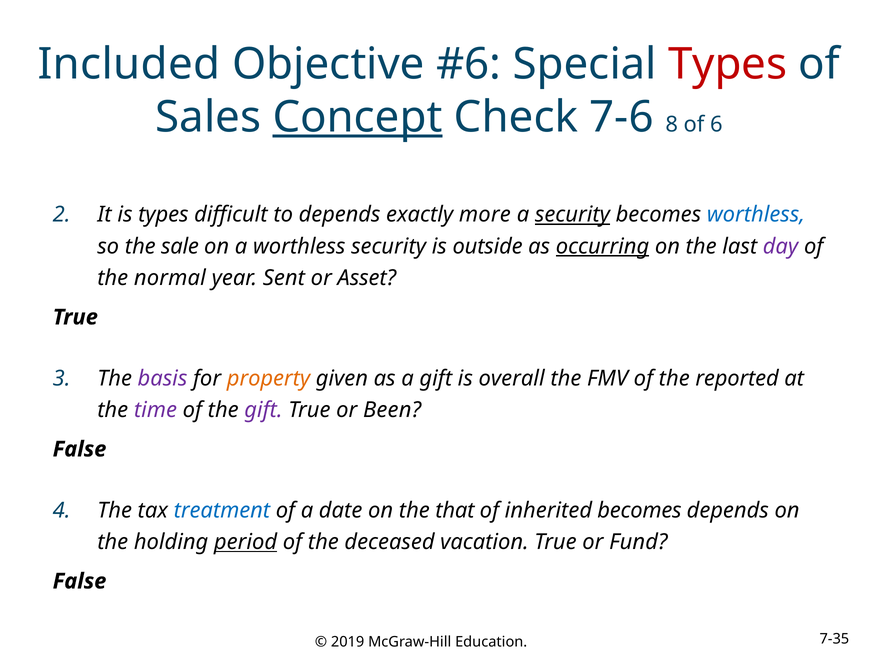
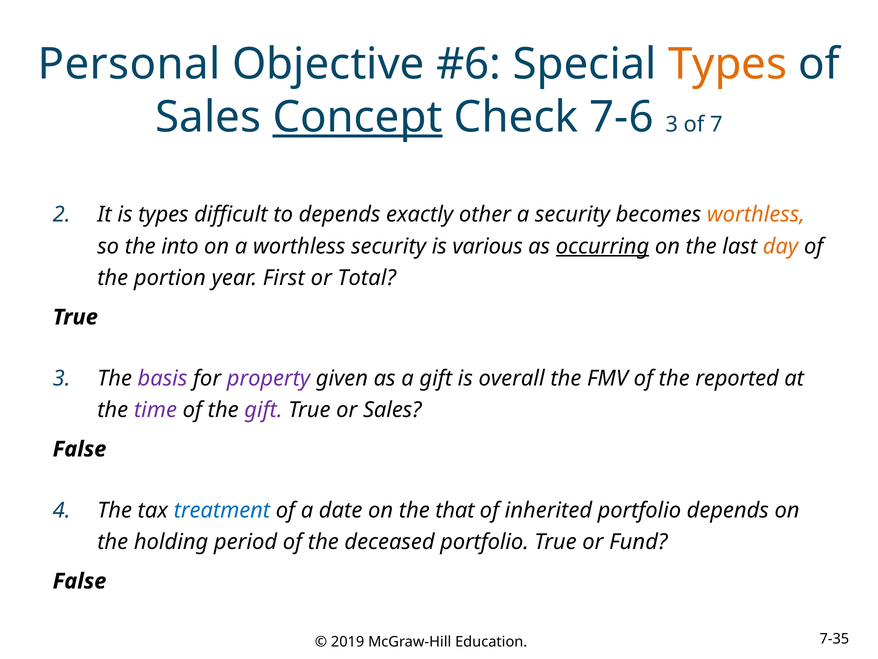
Included: Included -> Personal
Types at (728, 64) colour: red -> orange
7-6 8: 8 -> 3
6: 6 -> 7
more: more -> other
security at (572, 215) underline: present -> none
worthless at (756, 215) colour: blue -> orange
sale: sale -> into
outside: outside -> various
day colour: purple -> orange
normal: normal -> portion
Sent: Sent -> First
Asset: Asset -> Total
property colour: orange -> purple
or Been: Been -> Sales
inherited becomes: becomes -> portfolio
period underline: present -> none
deceased vacation: vacation -> portfolio
